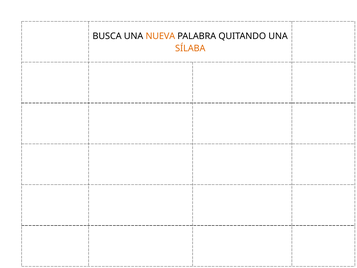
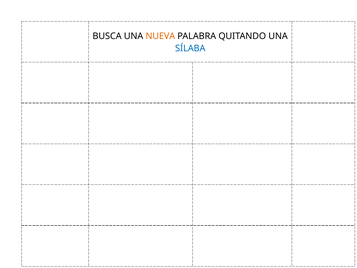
SÍLABA colour: orange -> blue
